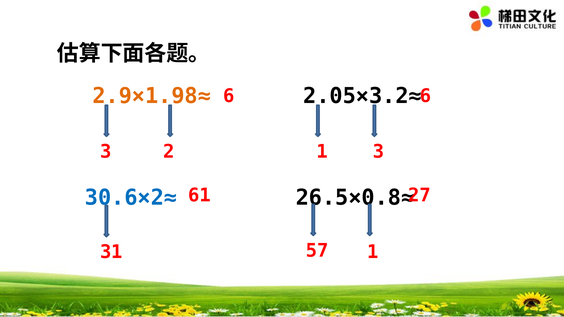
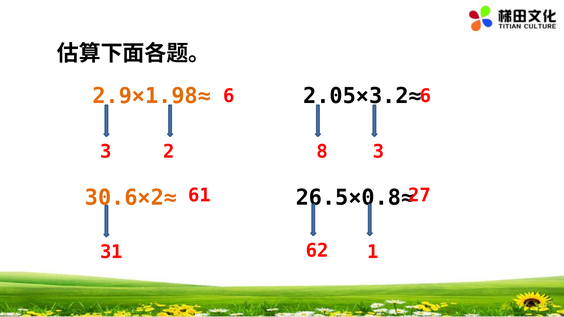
2 1: 1 -> 8
30.6×2≈ colour: blue -> orange
57: 57 -> 62
